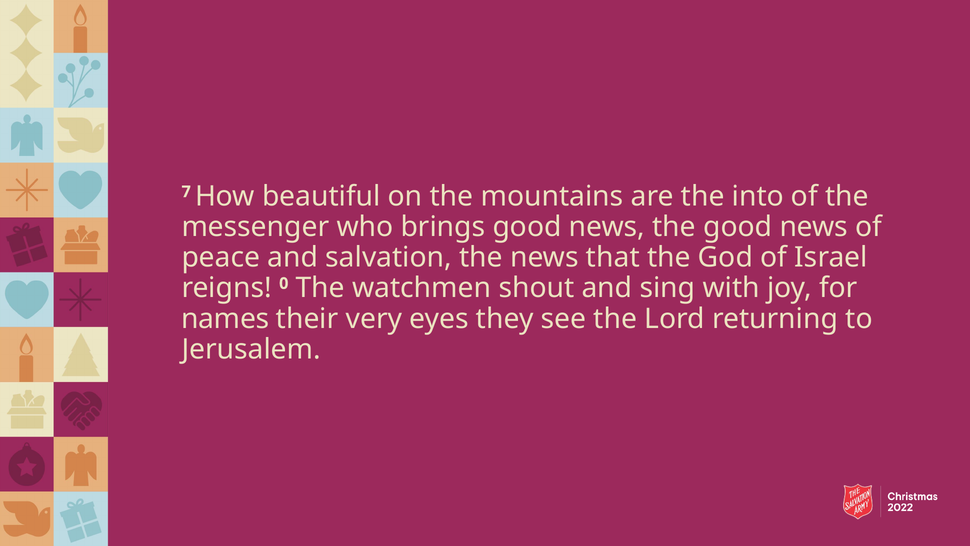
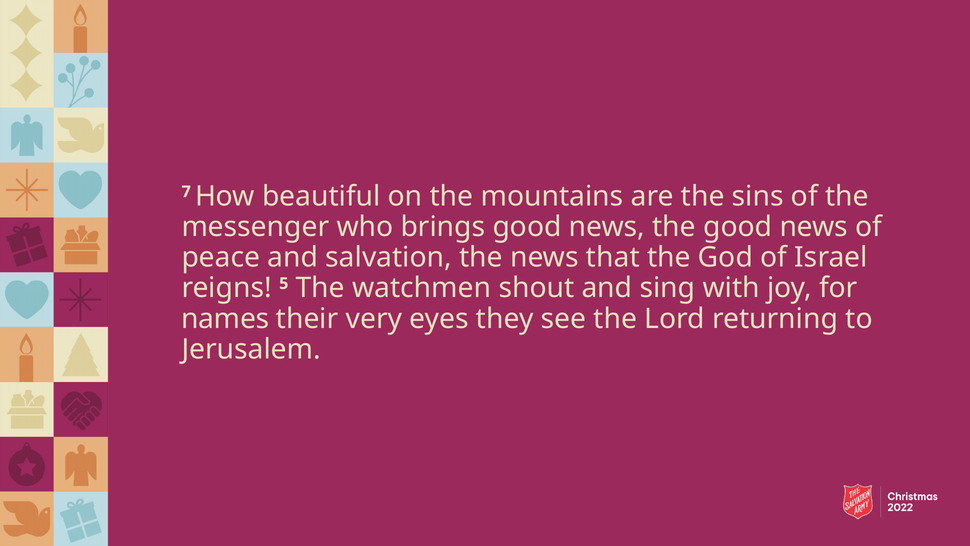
into: into -> sins
0: 0 -> 5
